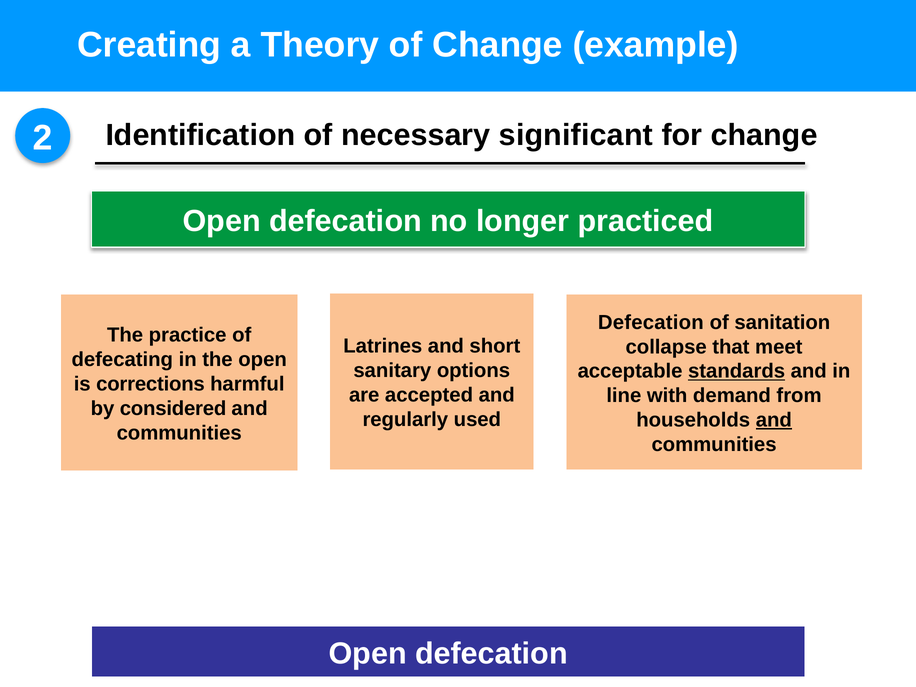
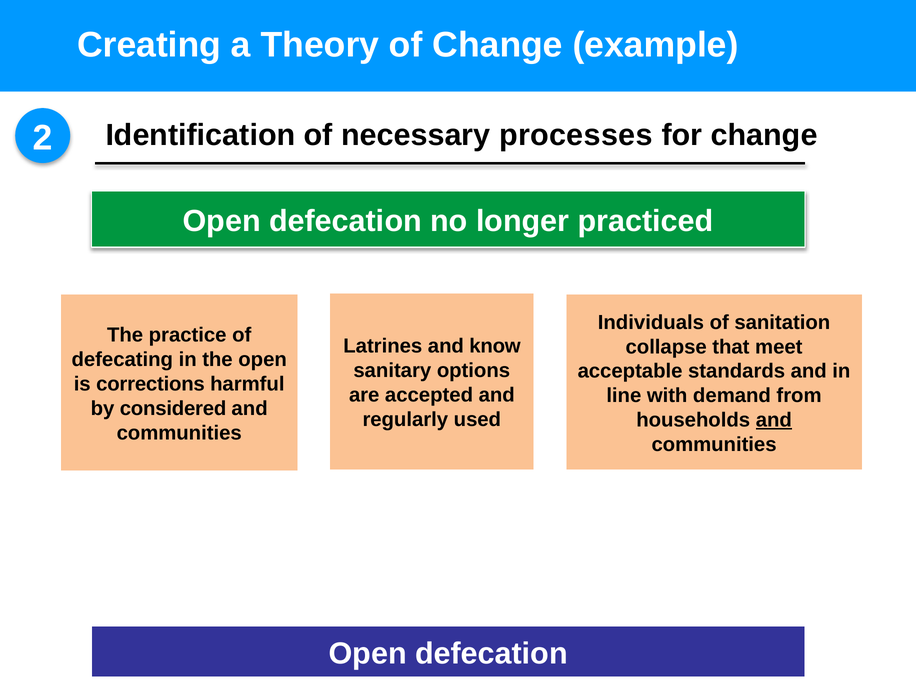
significant: significant -> processes
Defecation at (651, 322): Defecation -> Individuals
short: short -> know
standards underline: present -> none
